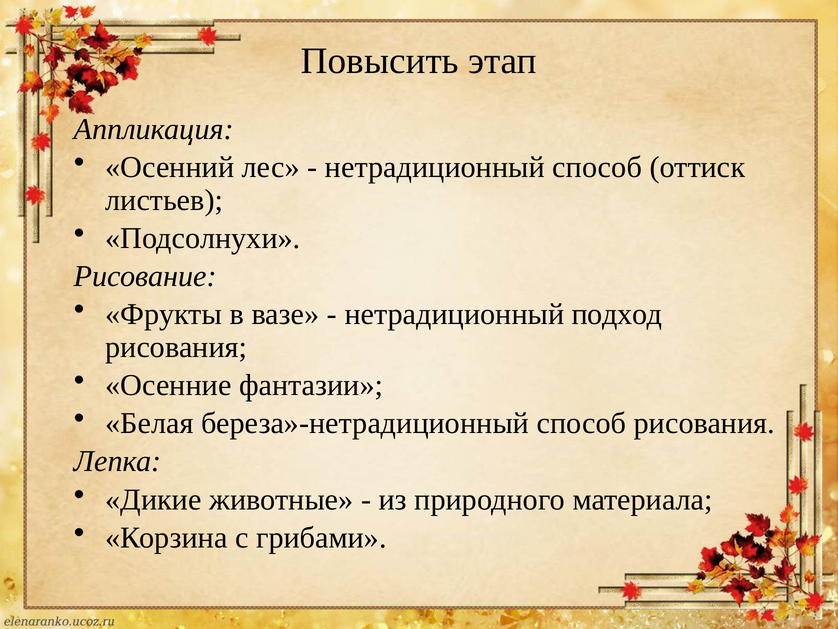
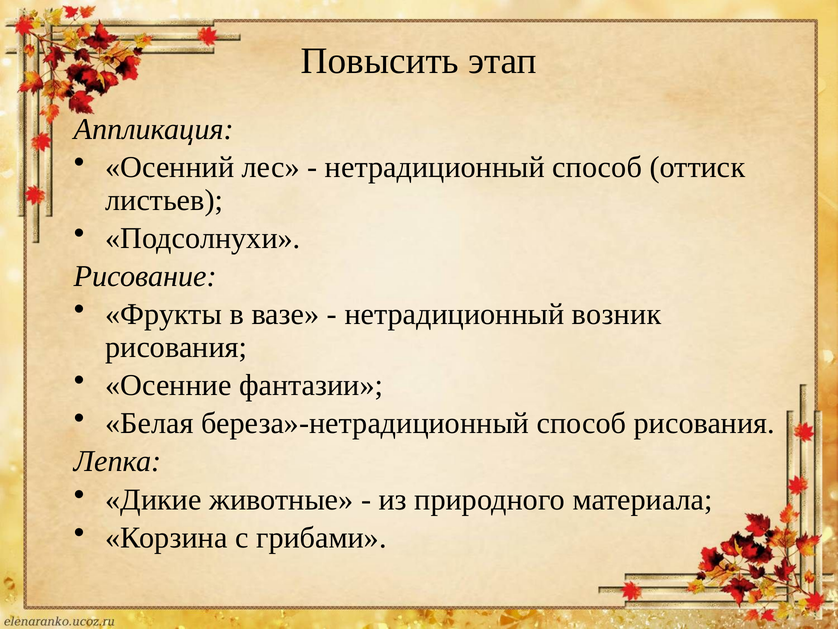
подход: подход -> возник
